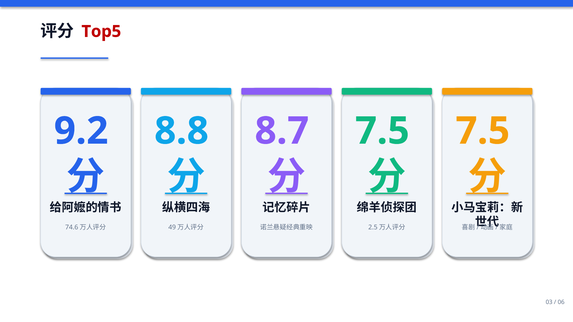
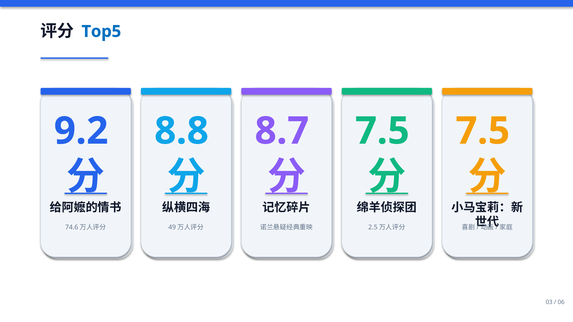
Top5 colour: red -> blue
